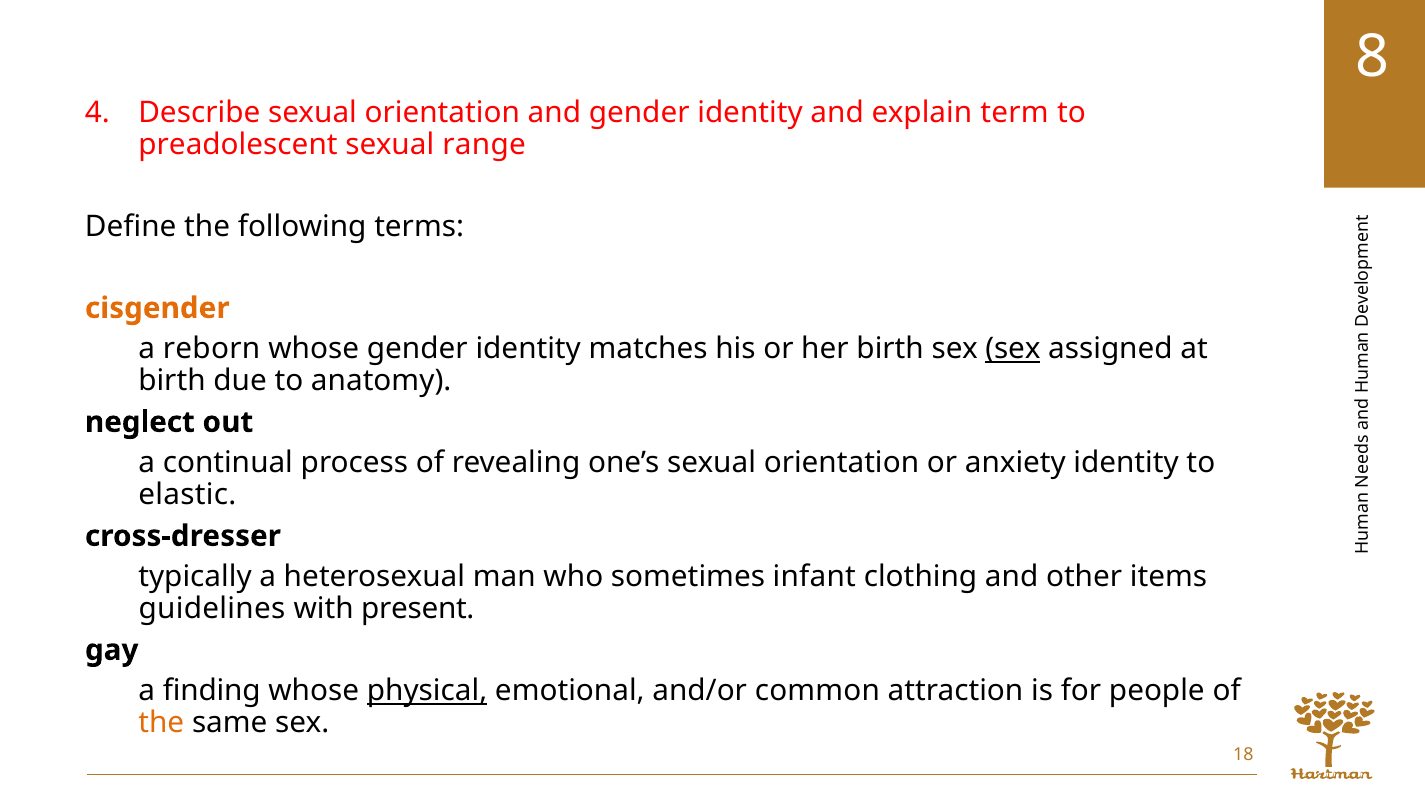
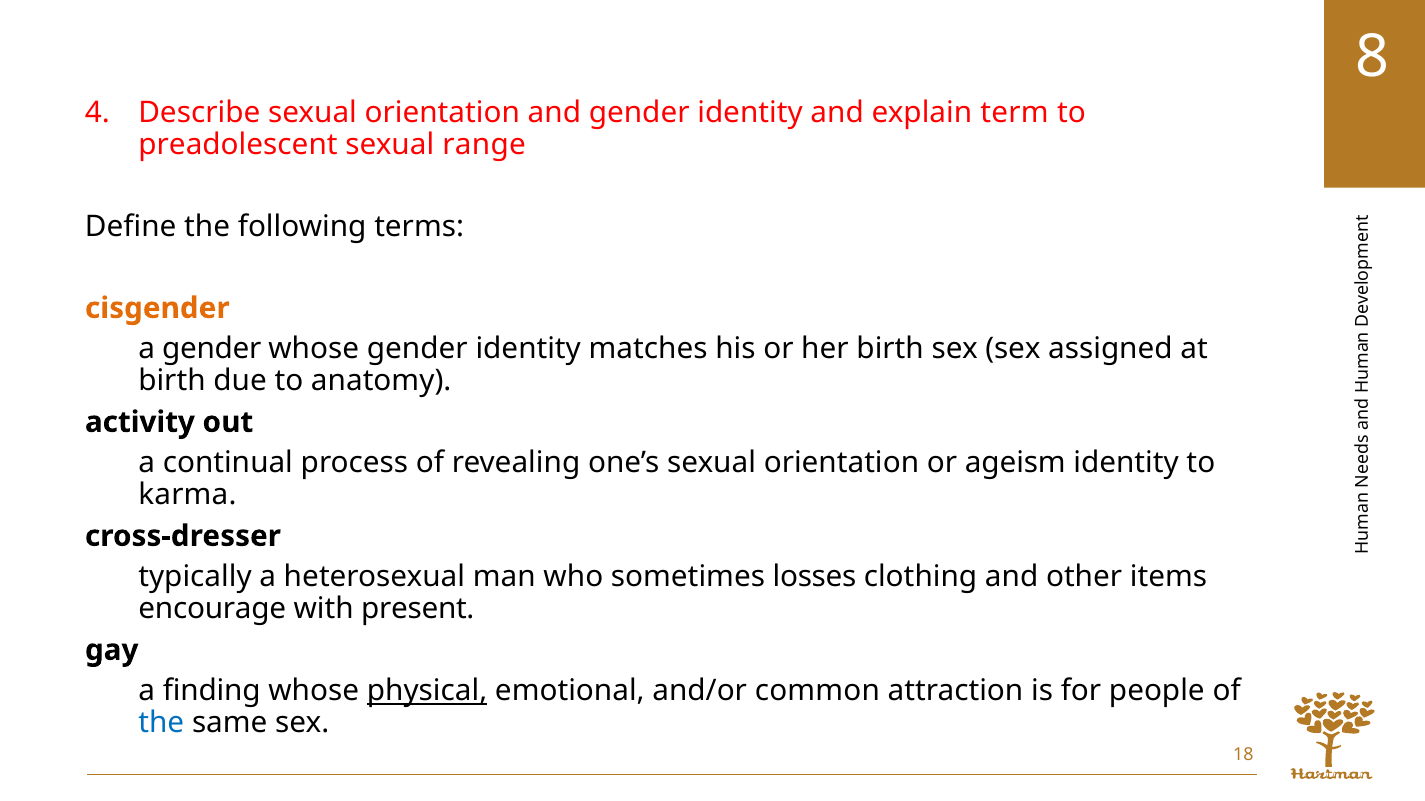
a reborn: reborn -> gender
sex at (1013, 349) underline: present -> none
neglect: neglect -> activity
anxiety: anxiety -> ageism
elastic: elastic -> karma
infant: infant -> losses
guidelines: guidelines -> encourage
the at (161, 724) colour: orange -> blue
